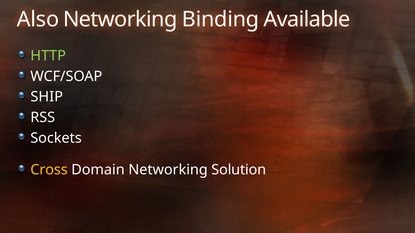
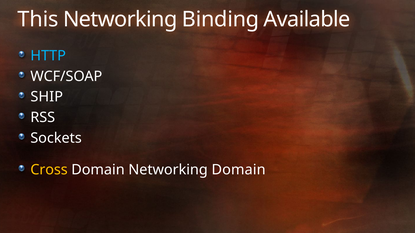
Also: Also -> This
HTTP colour: light green -> light blue
Networking Solution: Solution -> Domain
